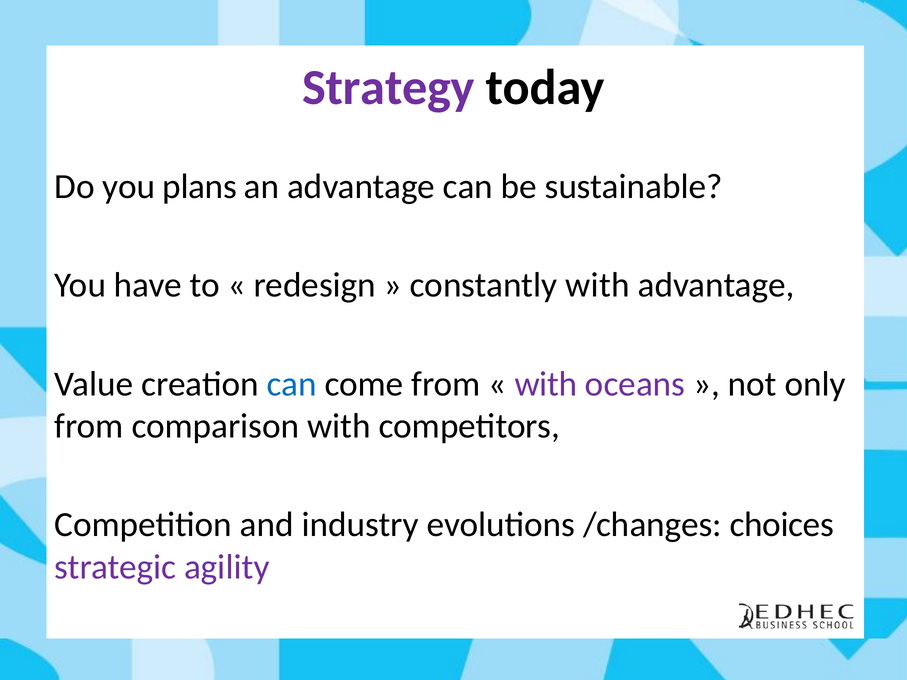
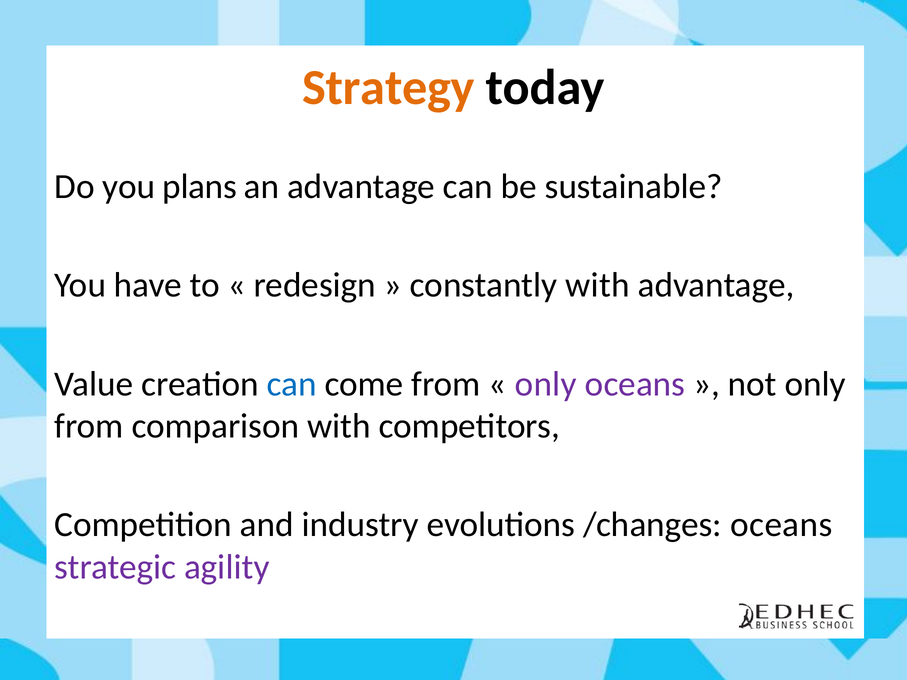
Strategy colour: purple -> orange
with at (546, 384): with -> only
/changes choices: choices -> oceans
